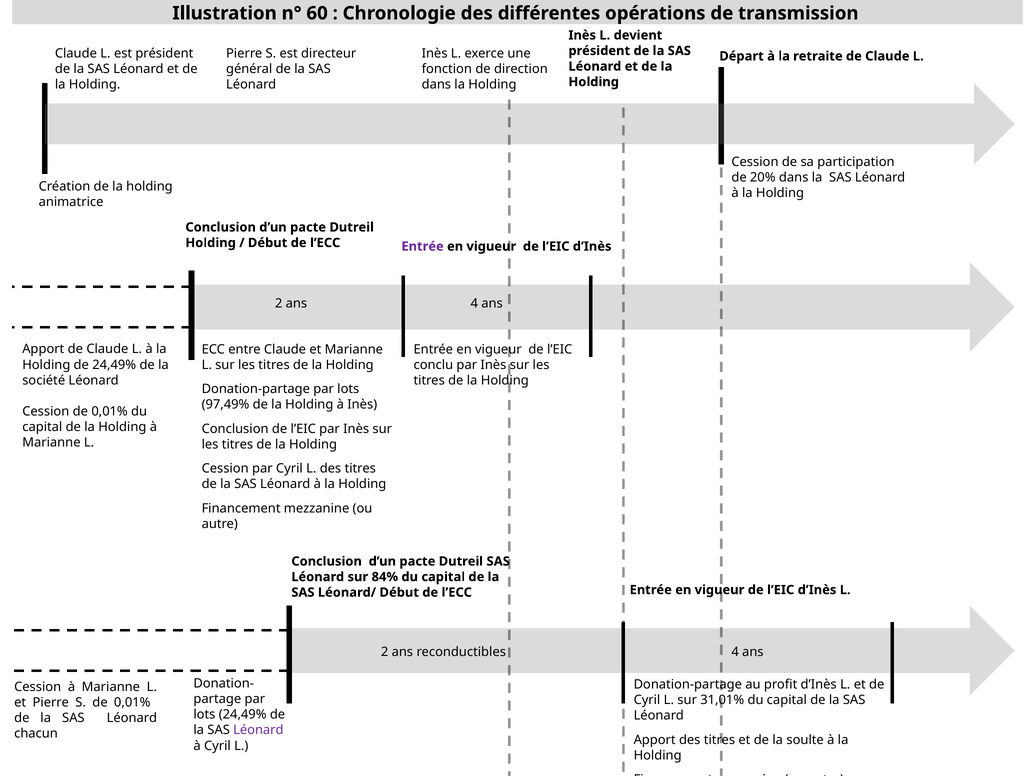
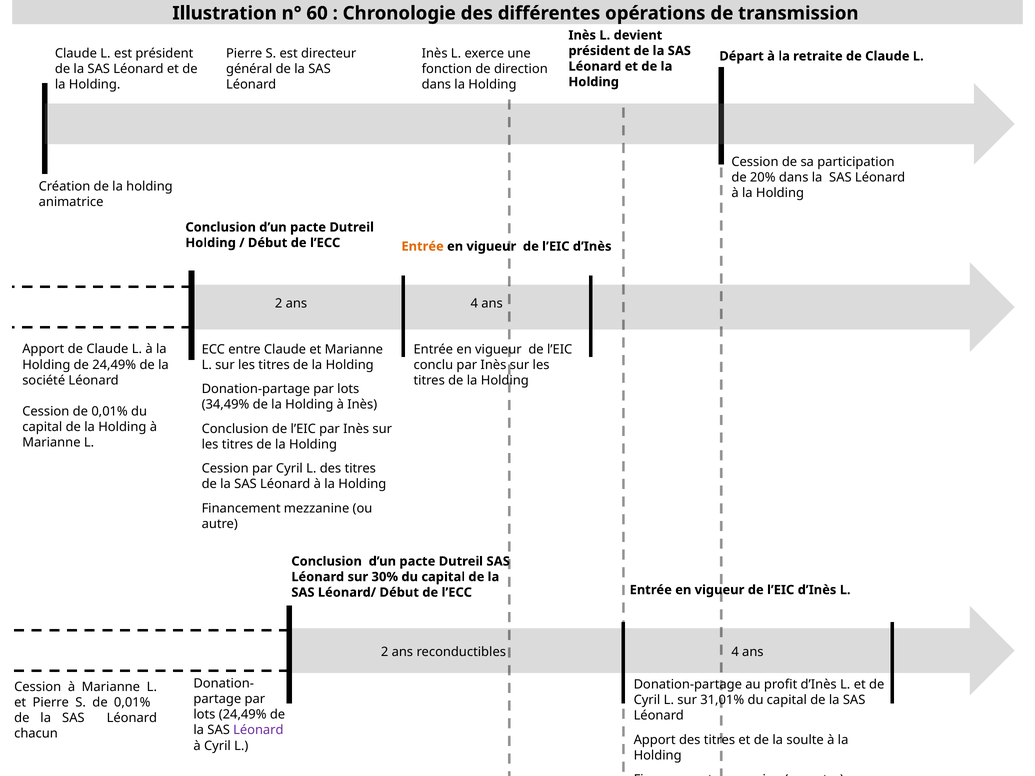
Entrée at (423, 246) colour: purple -> orange
97,49%: 97,49% -> 34,49%
84%: 84% -> 30%
